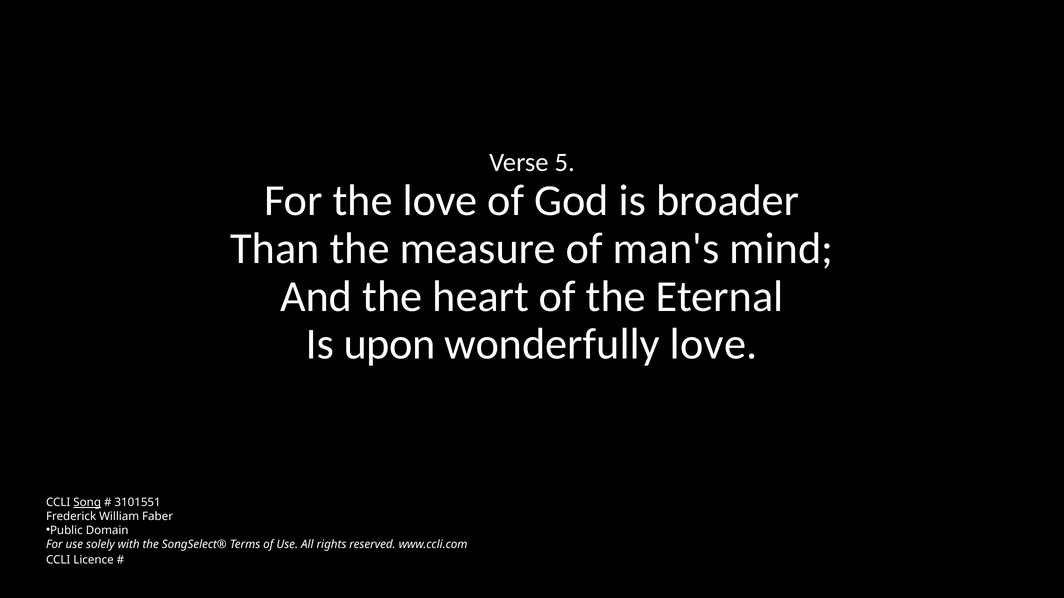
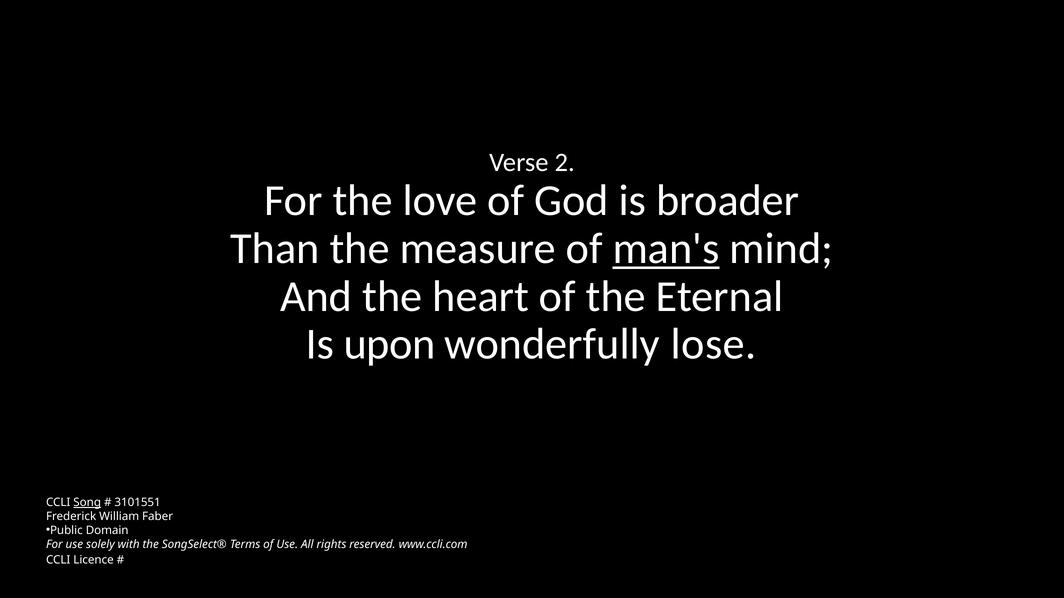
5: 5 -> 2
man's underline: none -> present
wonderfully love: love -> lose
